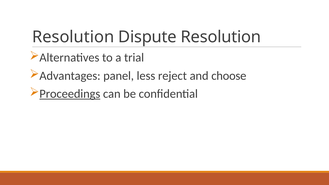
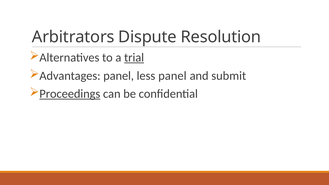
Resolution at (73, 37): Resolution -> Arbitrators
trial underline: none -> present
less reject: reject -> panel
choose: choose -> submit
